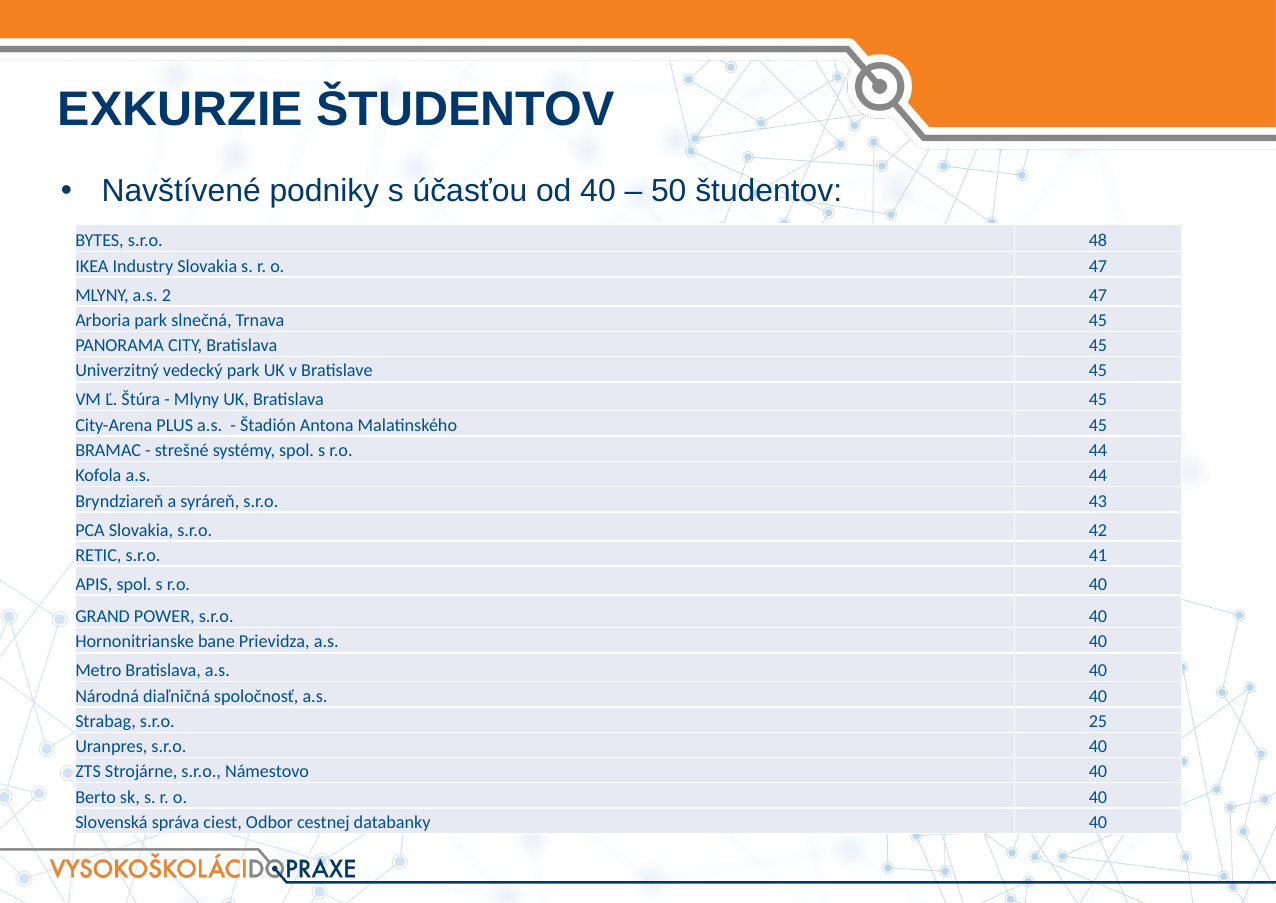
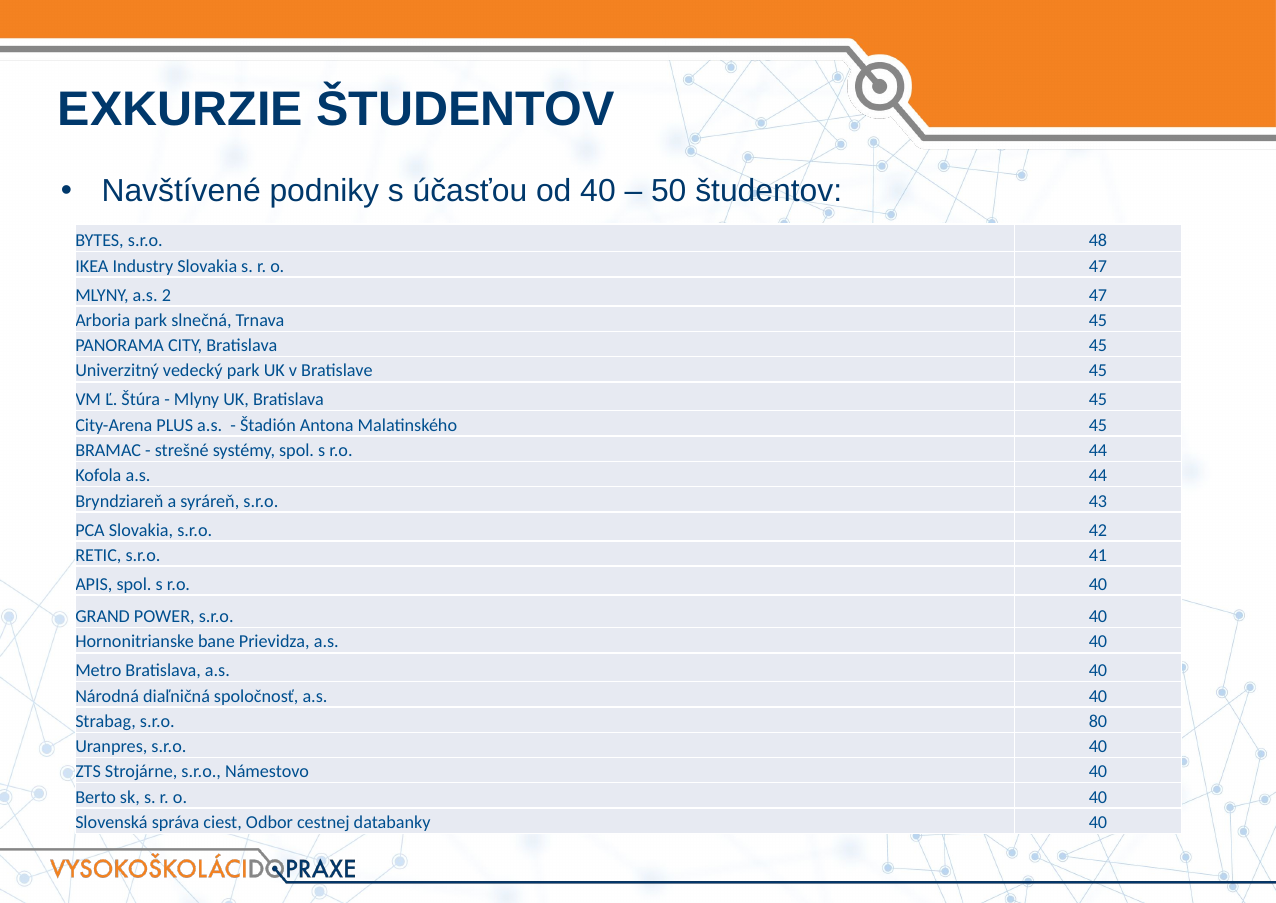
25: 25 -> 80
